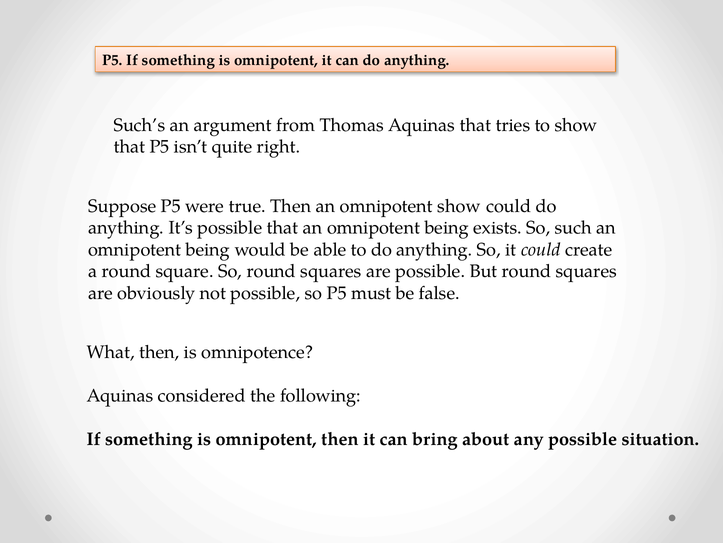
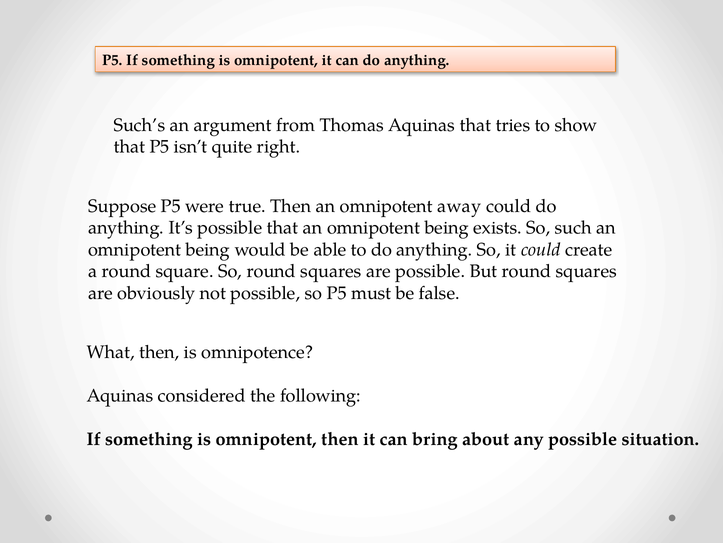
omnipotent show: show -> away
